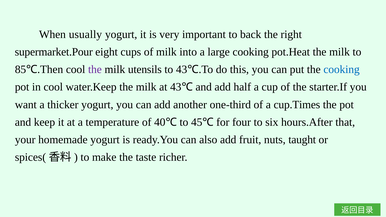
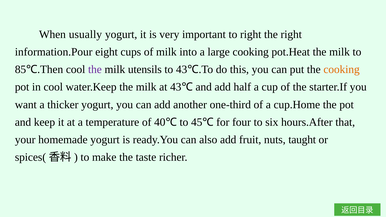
to back: back -> right
supermarket.Pour: supermarket.Pour -> information.Pour
cooking at (342, 69) colour: blue -> orange
cup.Times: cup.Times -> cup.Home
